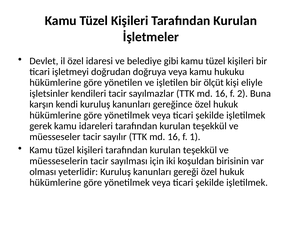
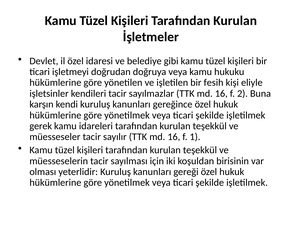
ölçüt: ölçüt -> fesih
